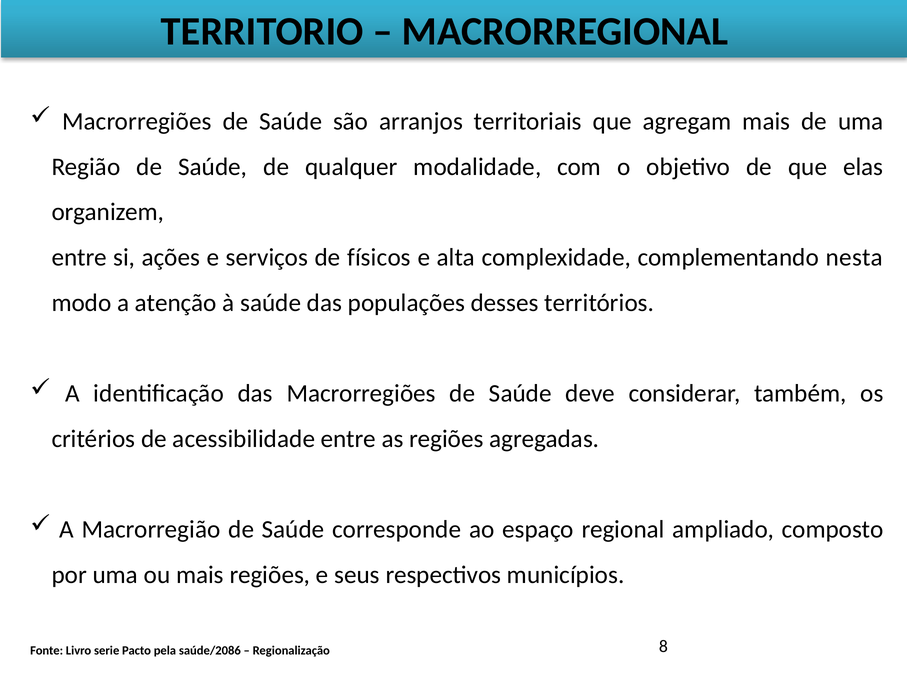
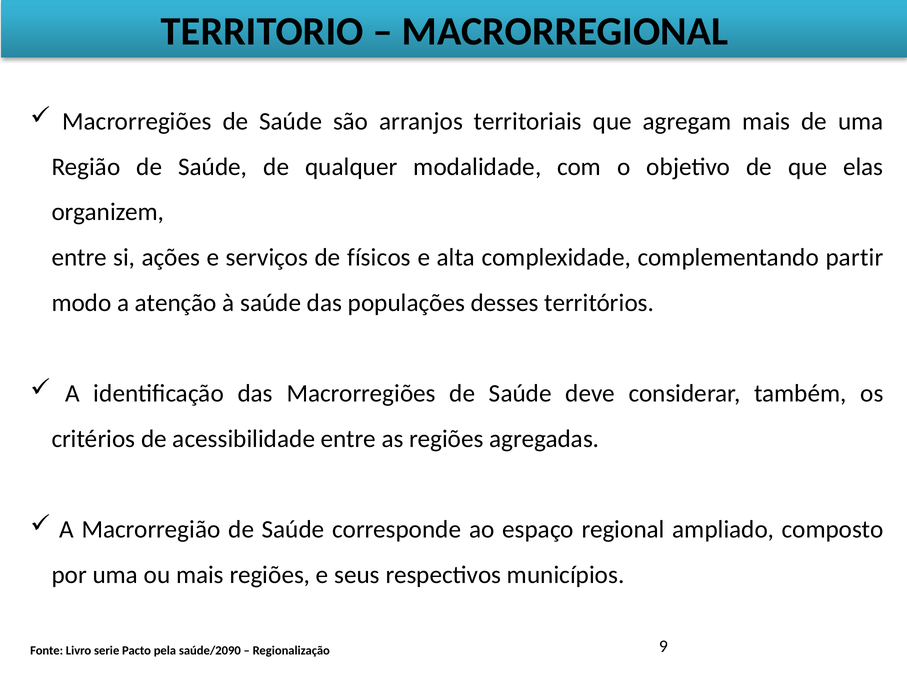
nesta: nesta -> partir
saúde/2086: saúde/2086 -> saúde/2090
8: 8 -> 9
